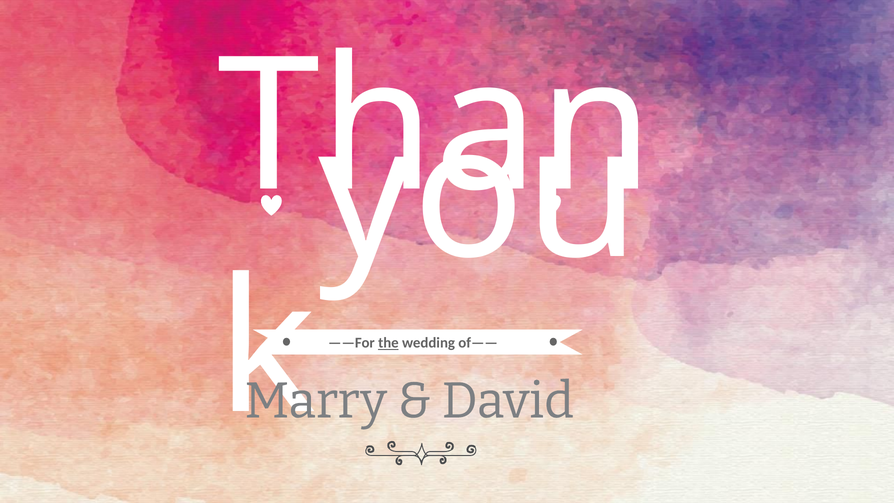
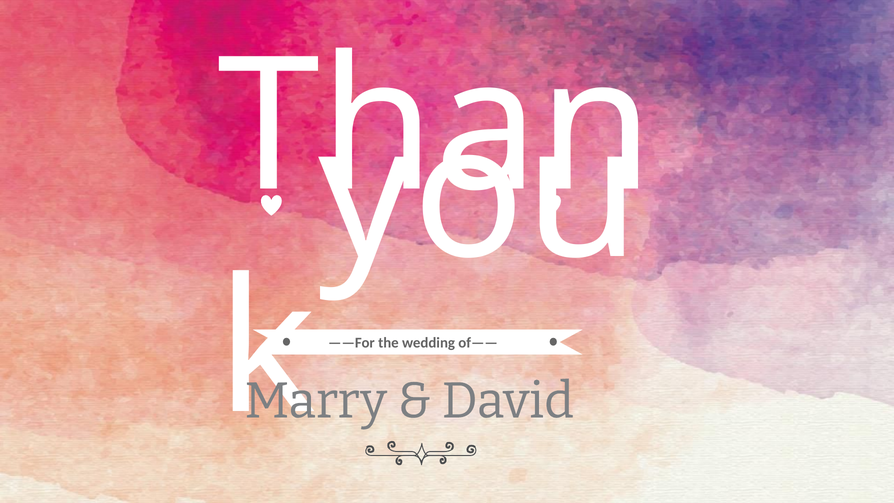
the underline: present -> none
